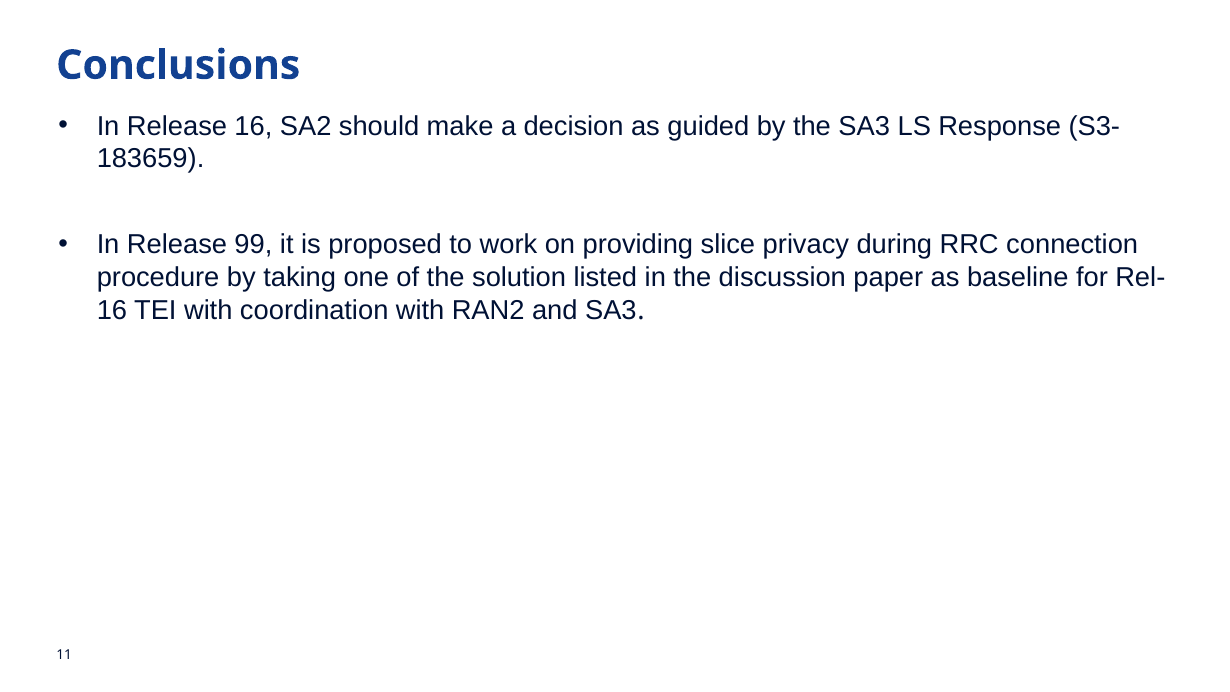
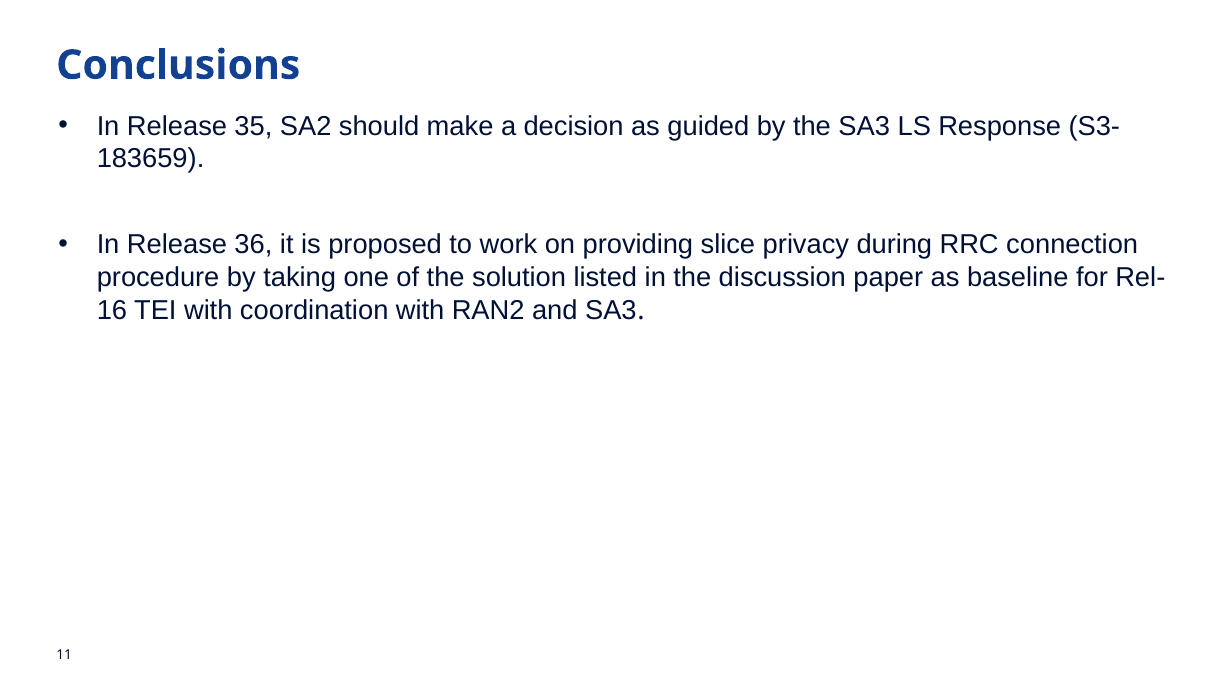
Release 16: 16 -> 35
99: 99 -> 36
